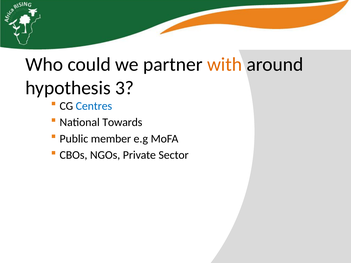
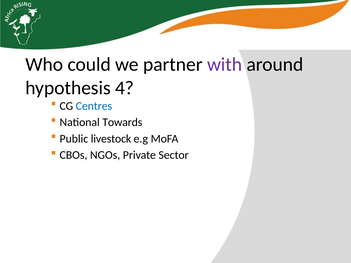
with colour: orange -> purple
3: 3 -> 4
member: member -> livestock
